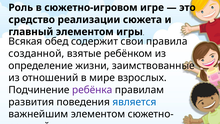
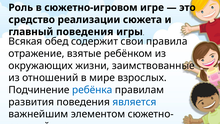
главный элементом: элементом -> поведения
созданной: созданной -> отражение
определение: определение -> окружающих
ребёнка colour: purple -> blue
